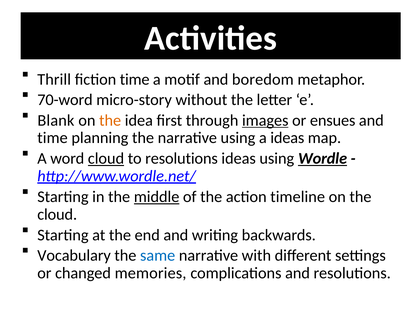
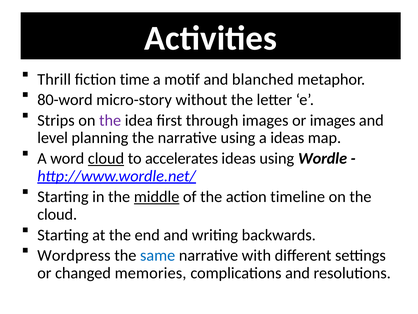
boredom: boredom -> blanched
70-word: 70-word -> 80-word
Blank: Blank -> Strips
the at (110, 120) colour: orange -> purple
images at (265, 120) underline: present -> none
or ensues: ensues -> images
time at (53, 138): time -> level
to resolutions: resolutions -> accelerates
Wordle underline: present -> none
Vocabulary: Vocabulary -> Wordpress
